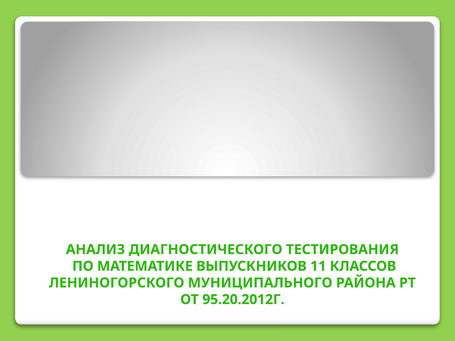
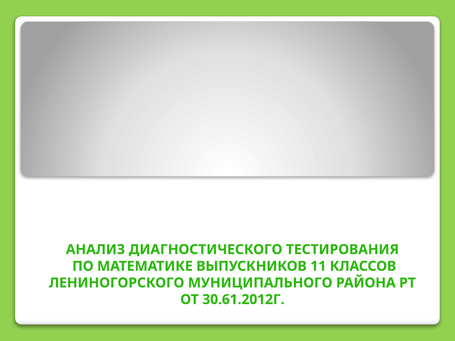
95.20.2012Г: 95.20.2012Г -> 30.61.2012Г
